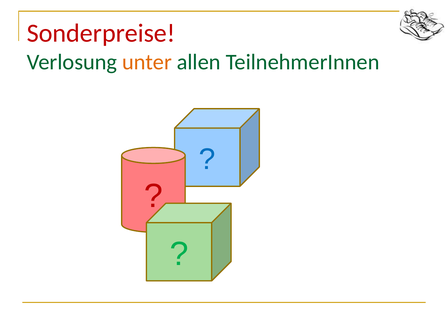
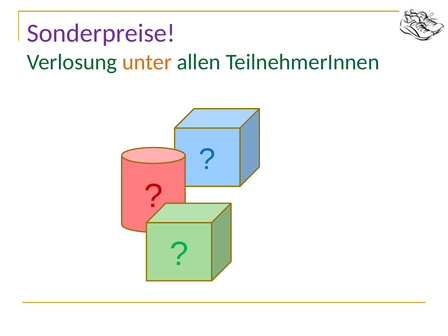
Sonderpreise colour: red -> purple
